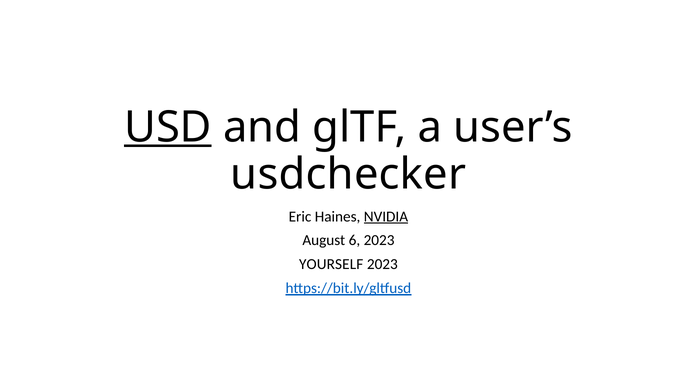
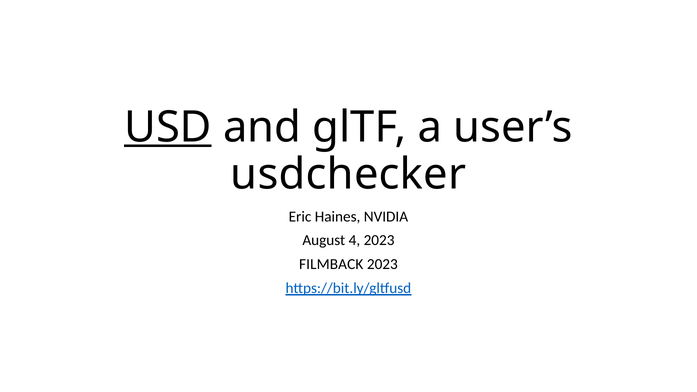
NVIDIA underline: present -> none
6: 6 -> 4
YOURSELF: YOURSELF -> FILMBACK
